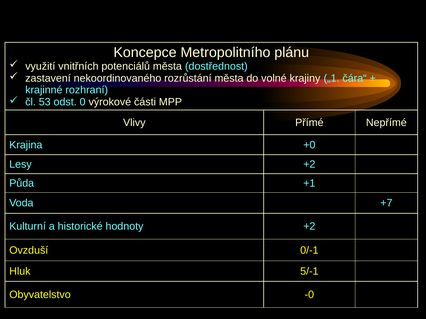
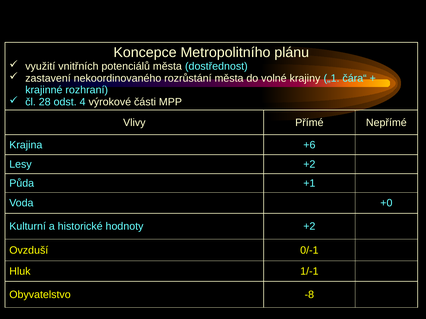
53: 53 -> 28
0: 0 -> 4
+0: +0 -> +6
+7: +7 -> +0
5/-1: 5/-1 -> 1/-1
-0: -0 -> -8
